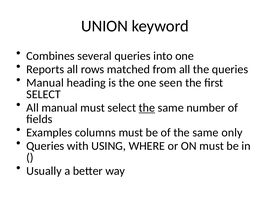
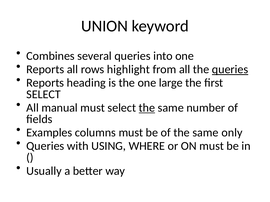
matched: matched -> highlight
queries at (230, 70) underline: none -> present
Manual at (45, 83): Manual -> Reports
seen: seen -> large
